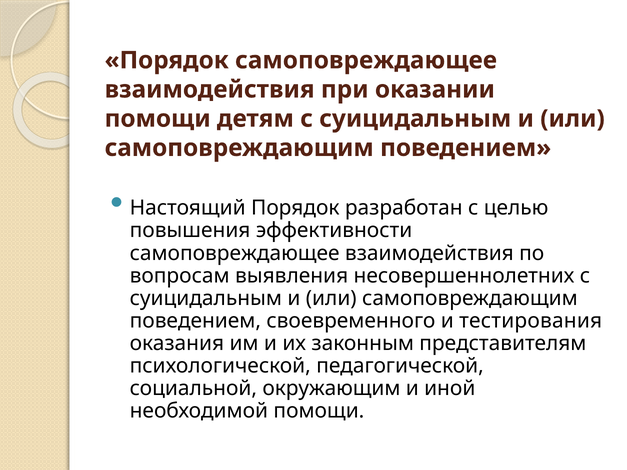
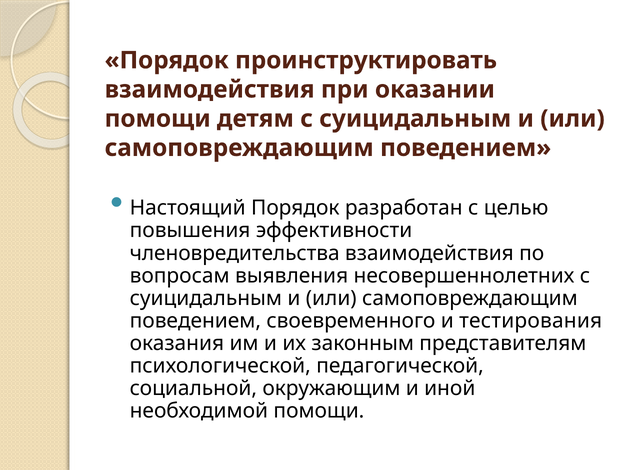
Порядок самоповреждающее: самоповреждающее -> проинструктировать
самоповреждающее at (235, 253): самоповреждающее -> членовредительства
